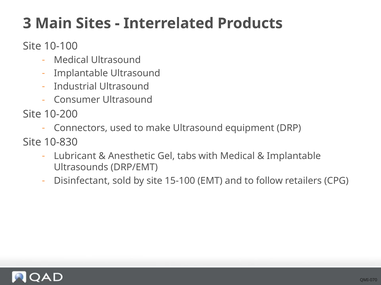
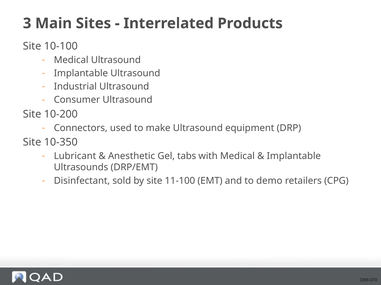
10-830: 10-830 -> 10-350
15-100: 15-100 -> 11-100
follow: follow -> demo
